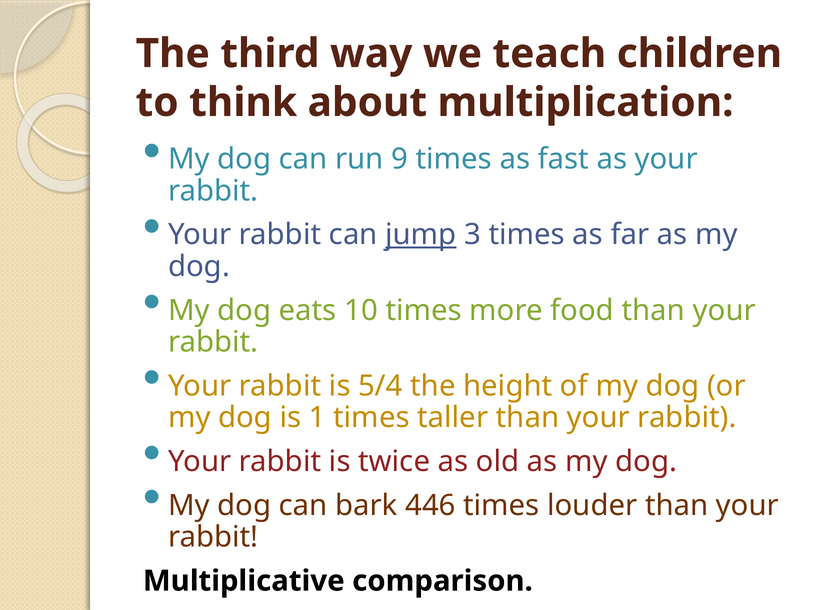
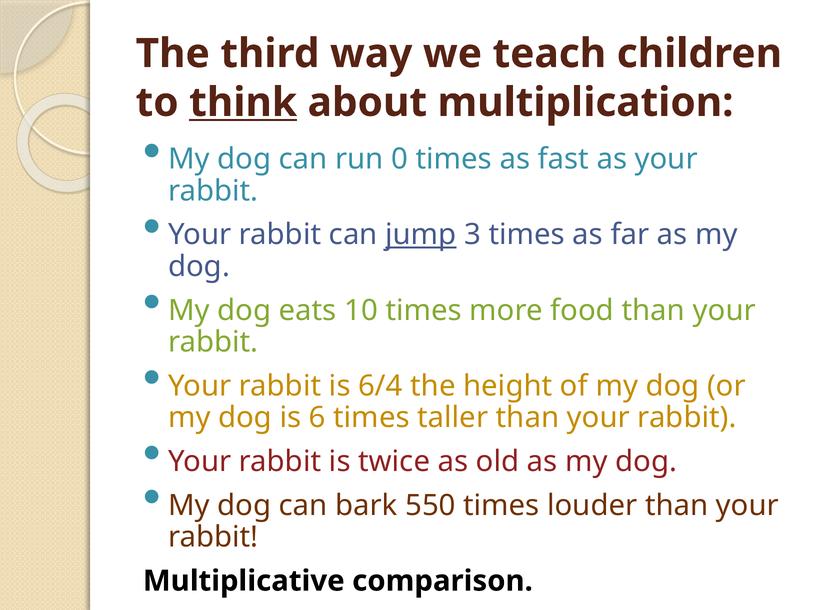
think underline: none -> present
9: 9 -> 0
5/4: 5/4 -> 6/4
1: 1 -> 6
446: 446 -> 550
